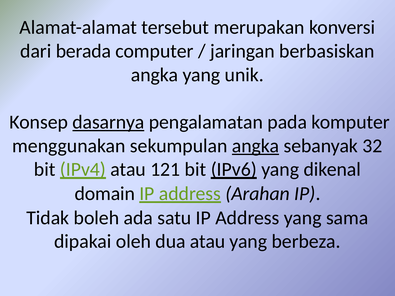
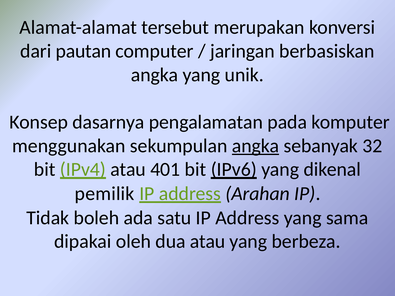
berada: berada -> pautan
dasarnya underline: present -> none
121: 121 -> 401
domain: domain -> pemilik
